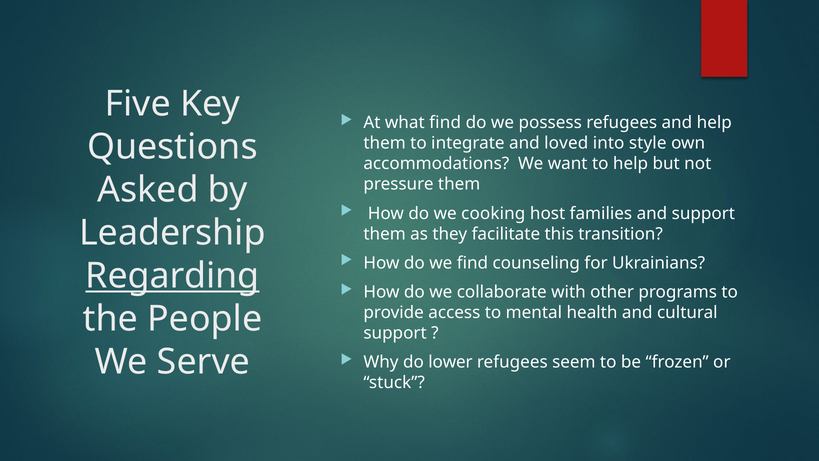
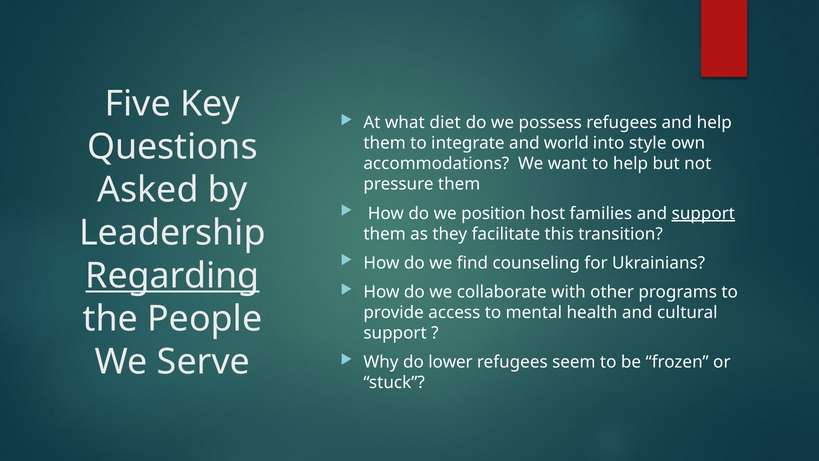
what find: find -> diet
loved: loved -> world
cooking: cooking -> position
support at (703, 213) underline: none -> present
